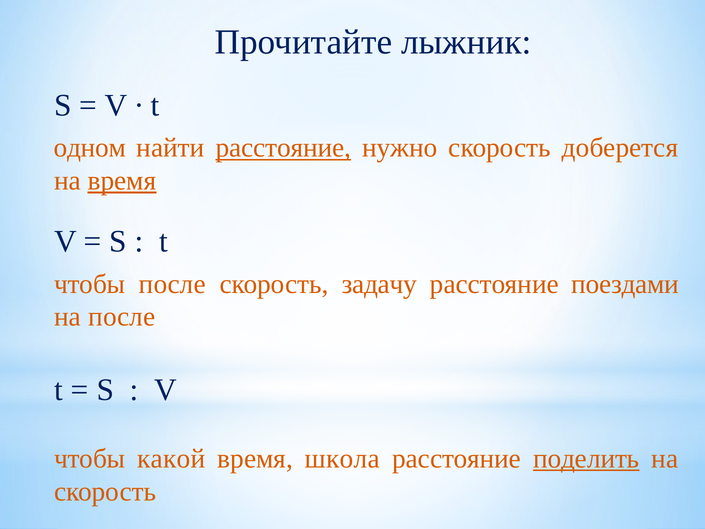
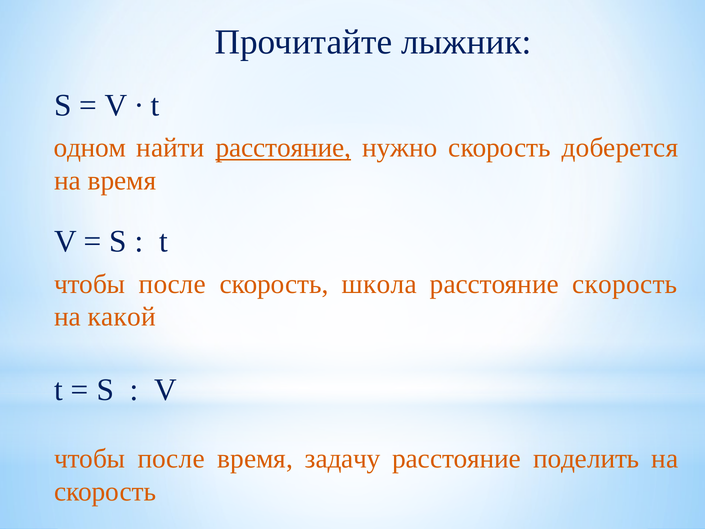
время at (122, 181) underline: present -> none
задачу: задачу -> школа
расстояние поездами: поездами -> скорость
на после: после -> какой
какой at (171, 458): какой -> после
школа: школа -> задачу
поделить underline: present -> none
